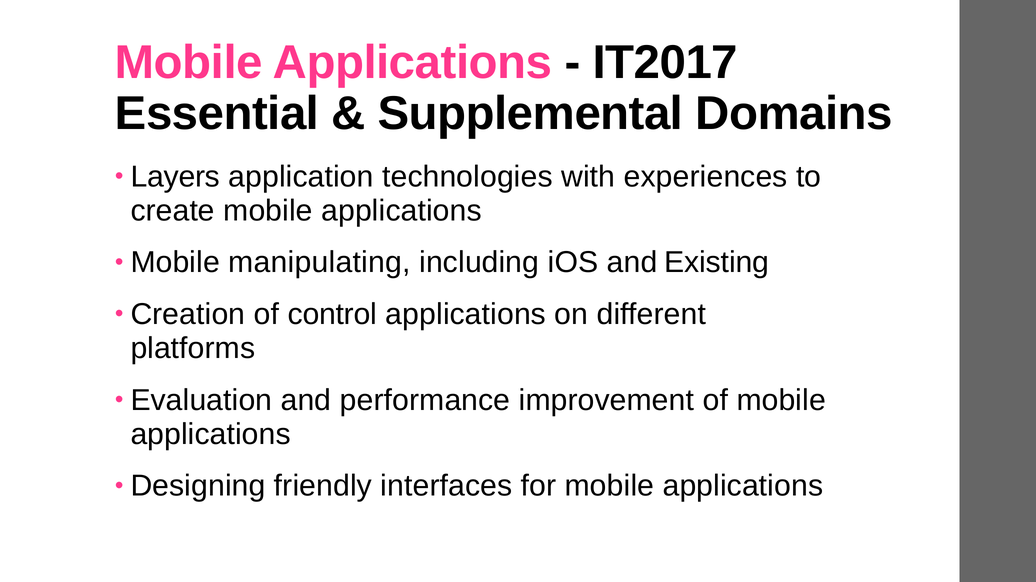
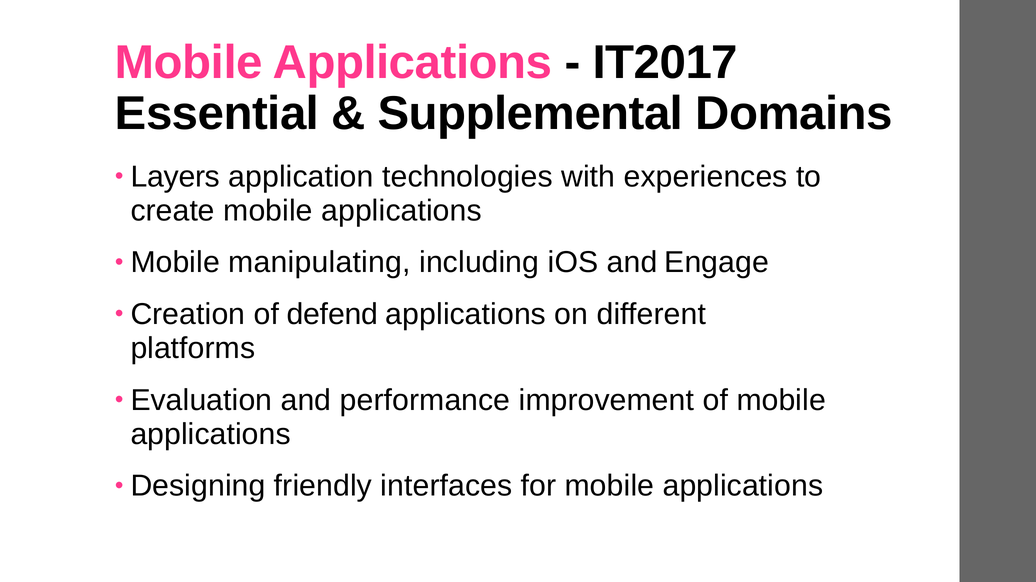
Existing: Existing -> Engage
control: control -> defend
